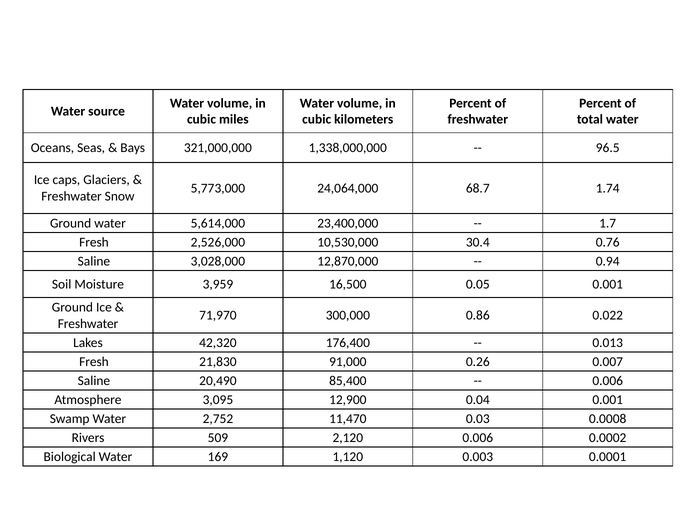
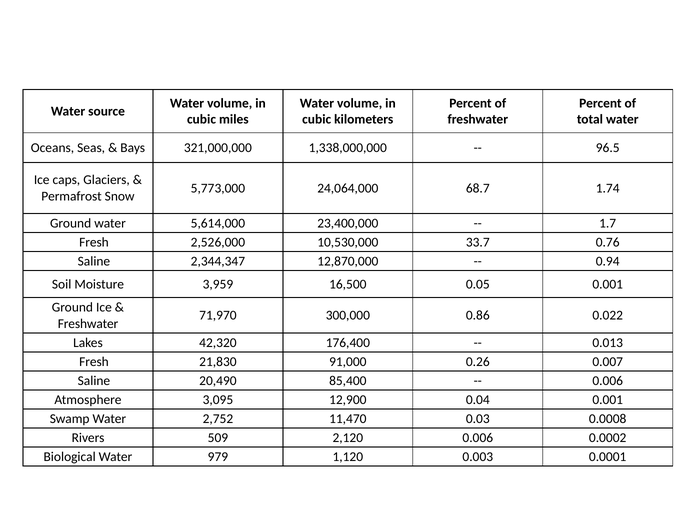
Freshwater at (72, 196): Freshwater -> Permafrost
30.4: 30.4 -> 33.7
3,028,000: 3,028,000 -> 2,344,347
169: 169 -> 979
